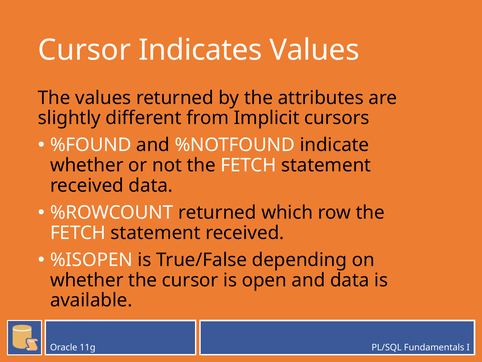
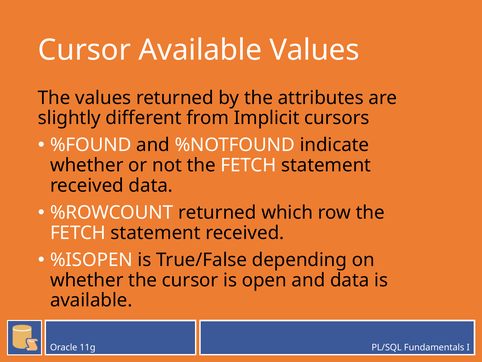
Cursor Indicates: Indicates -> Available
